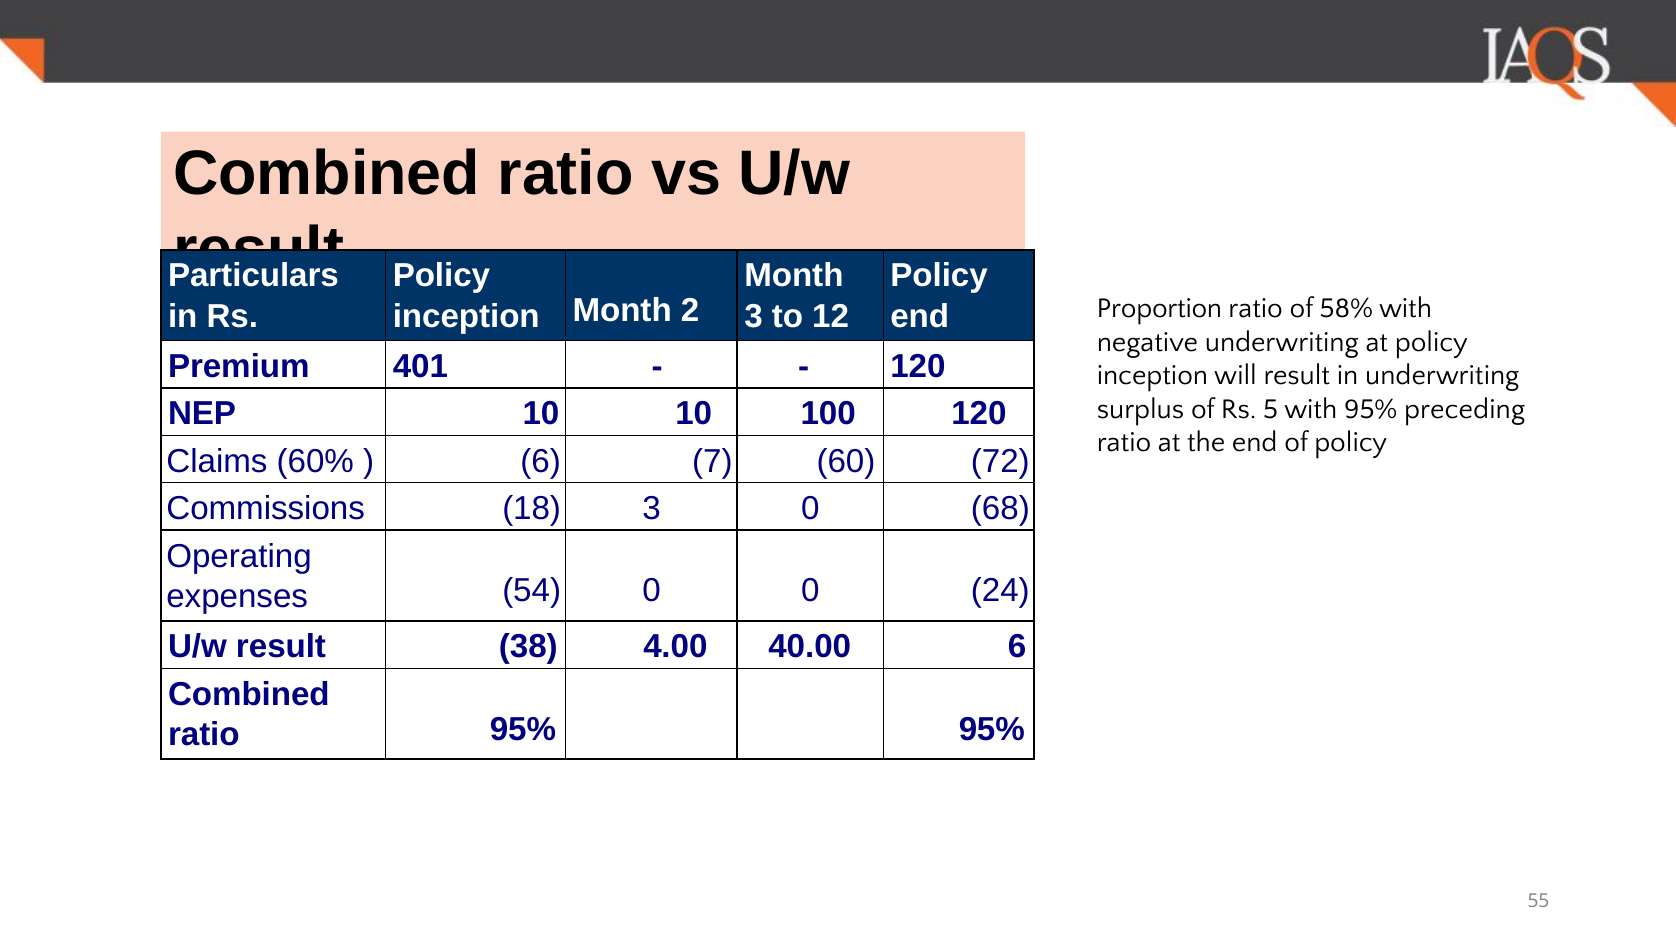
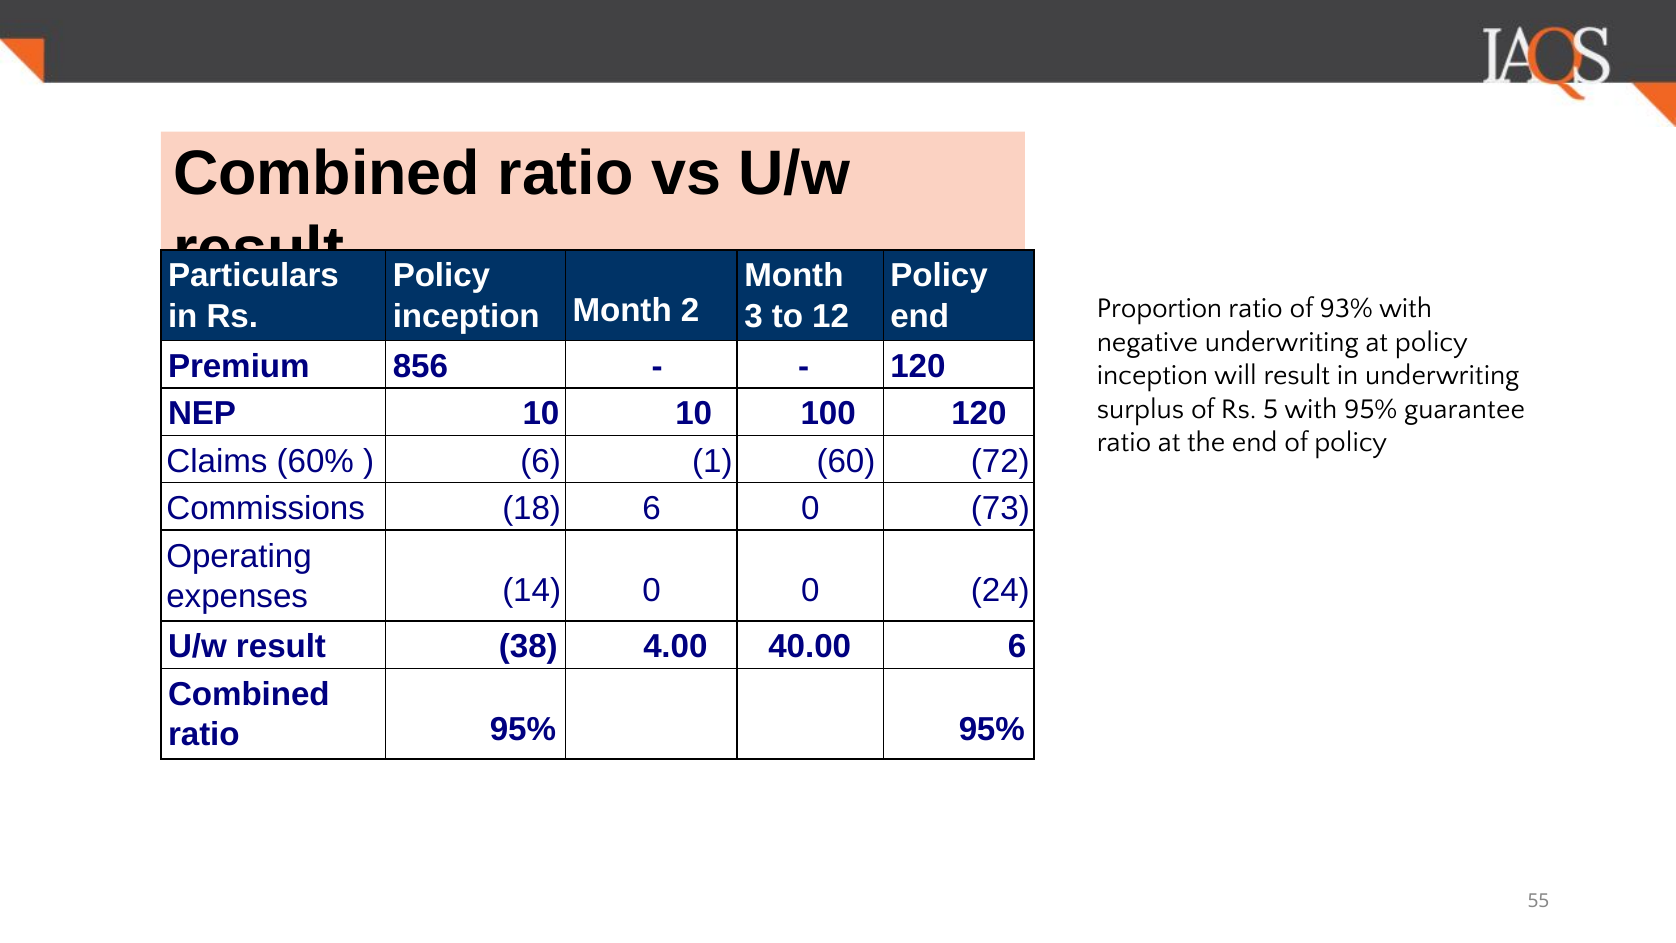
58%: 58% -> 93%
401: 401 -> 856
preceding: preceding -> guarantee
7: 7 -> 1
18 3: 3 -> 6
68: 68 -> 73
54: 54 -> 14
